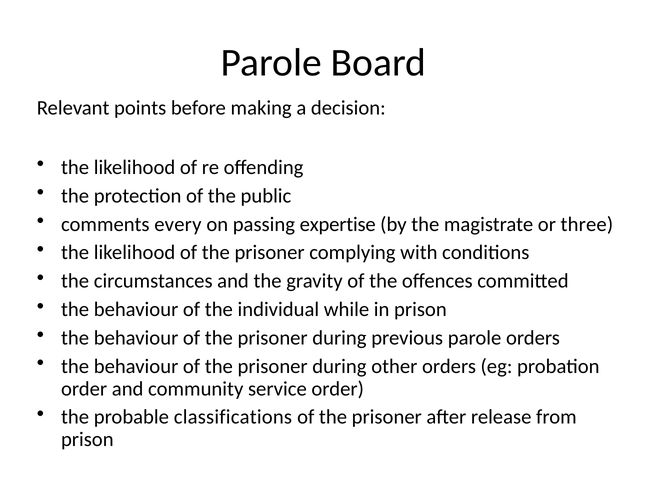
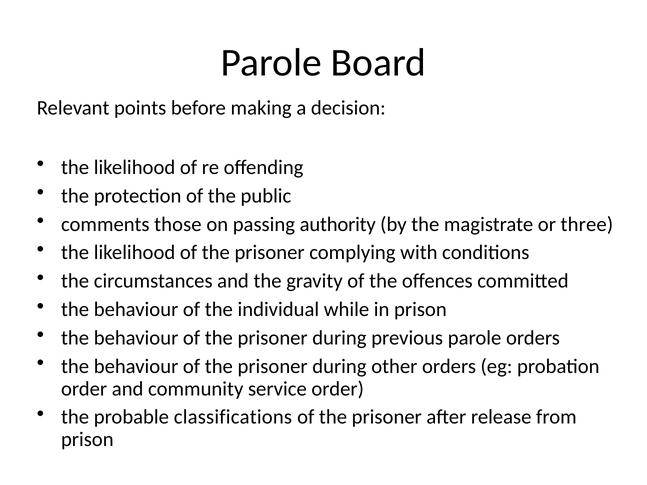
every: every -> those
expertise: expertise -> authority
